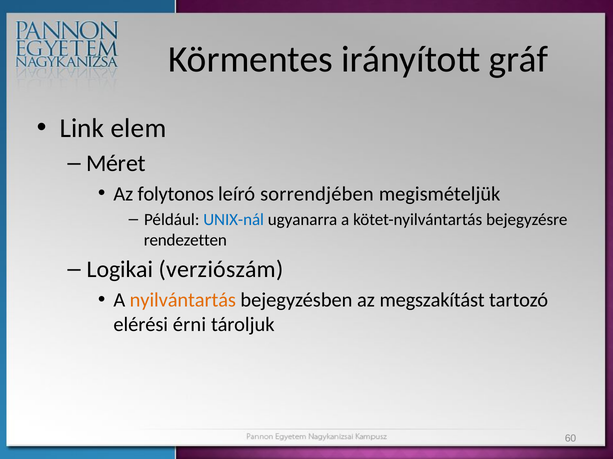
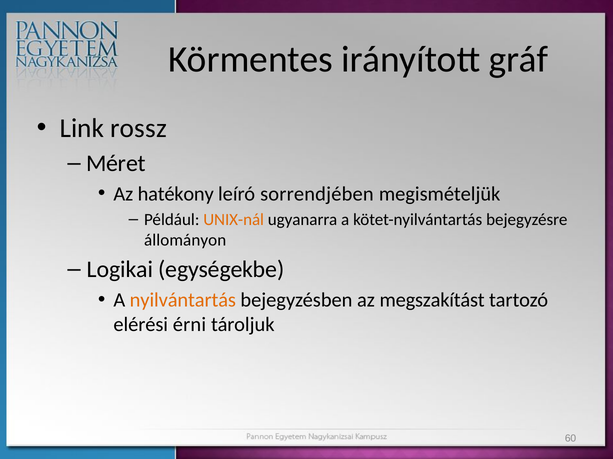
elem: elem -> rossz
folytonos: folytonos -> hatékony
UNIX-nál colour: blue -> orange
rendezetten: rendezetten -> állományon
verziószám: verziószám -> egységekbe
